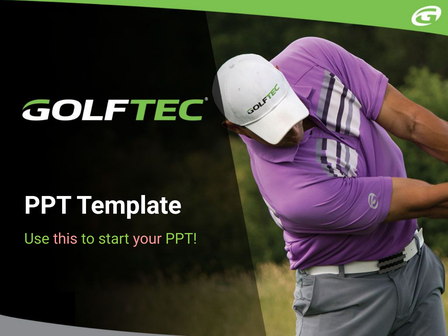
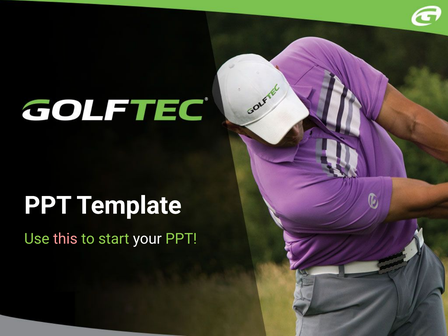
your colour: pink -> white
